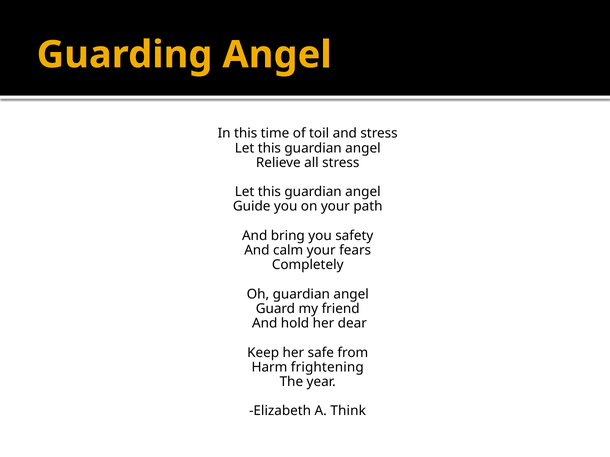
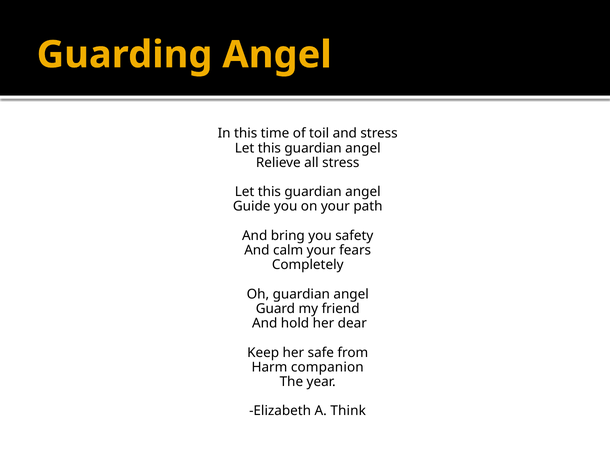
frightening: frightening -> companion
